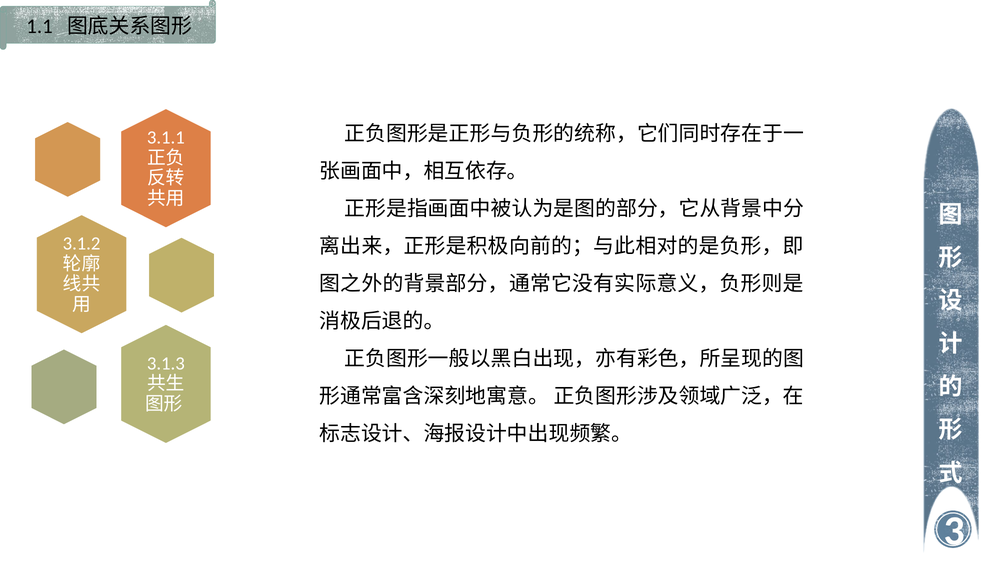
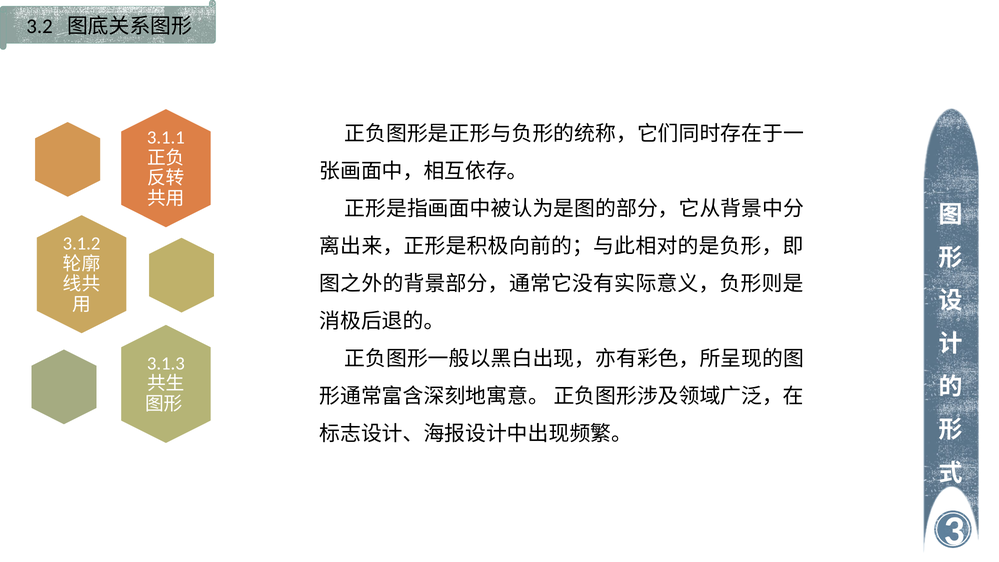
1.1: 1.1 -> 3.2
